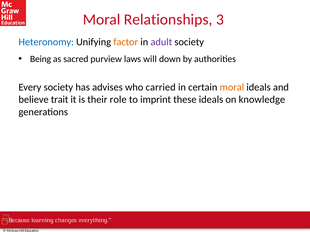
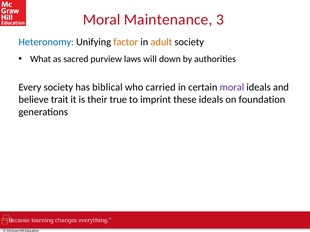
Relationships: Relationships -> Maintenance
adult colour: purple -> orange
Being: Being -> What
advises: advises -> biblical
moral at (232, 87) colour: orange -> purple
role: role -> true
knowledge: knowledge -> foundation
